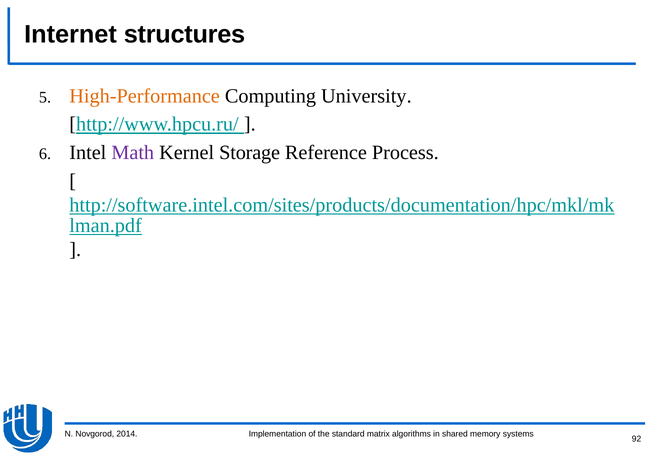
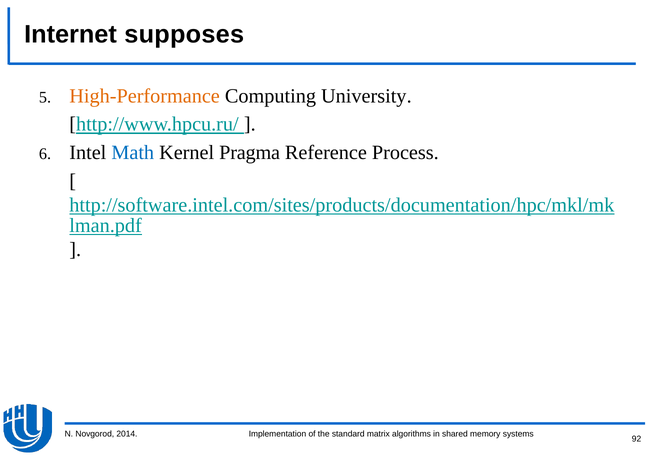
structures: structures -> supposes
Math colour: purple -> blue
Storage: Storage -> Pragma
